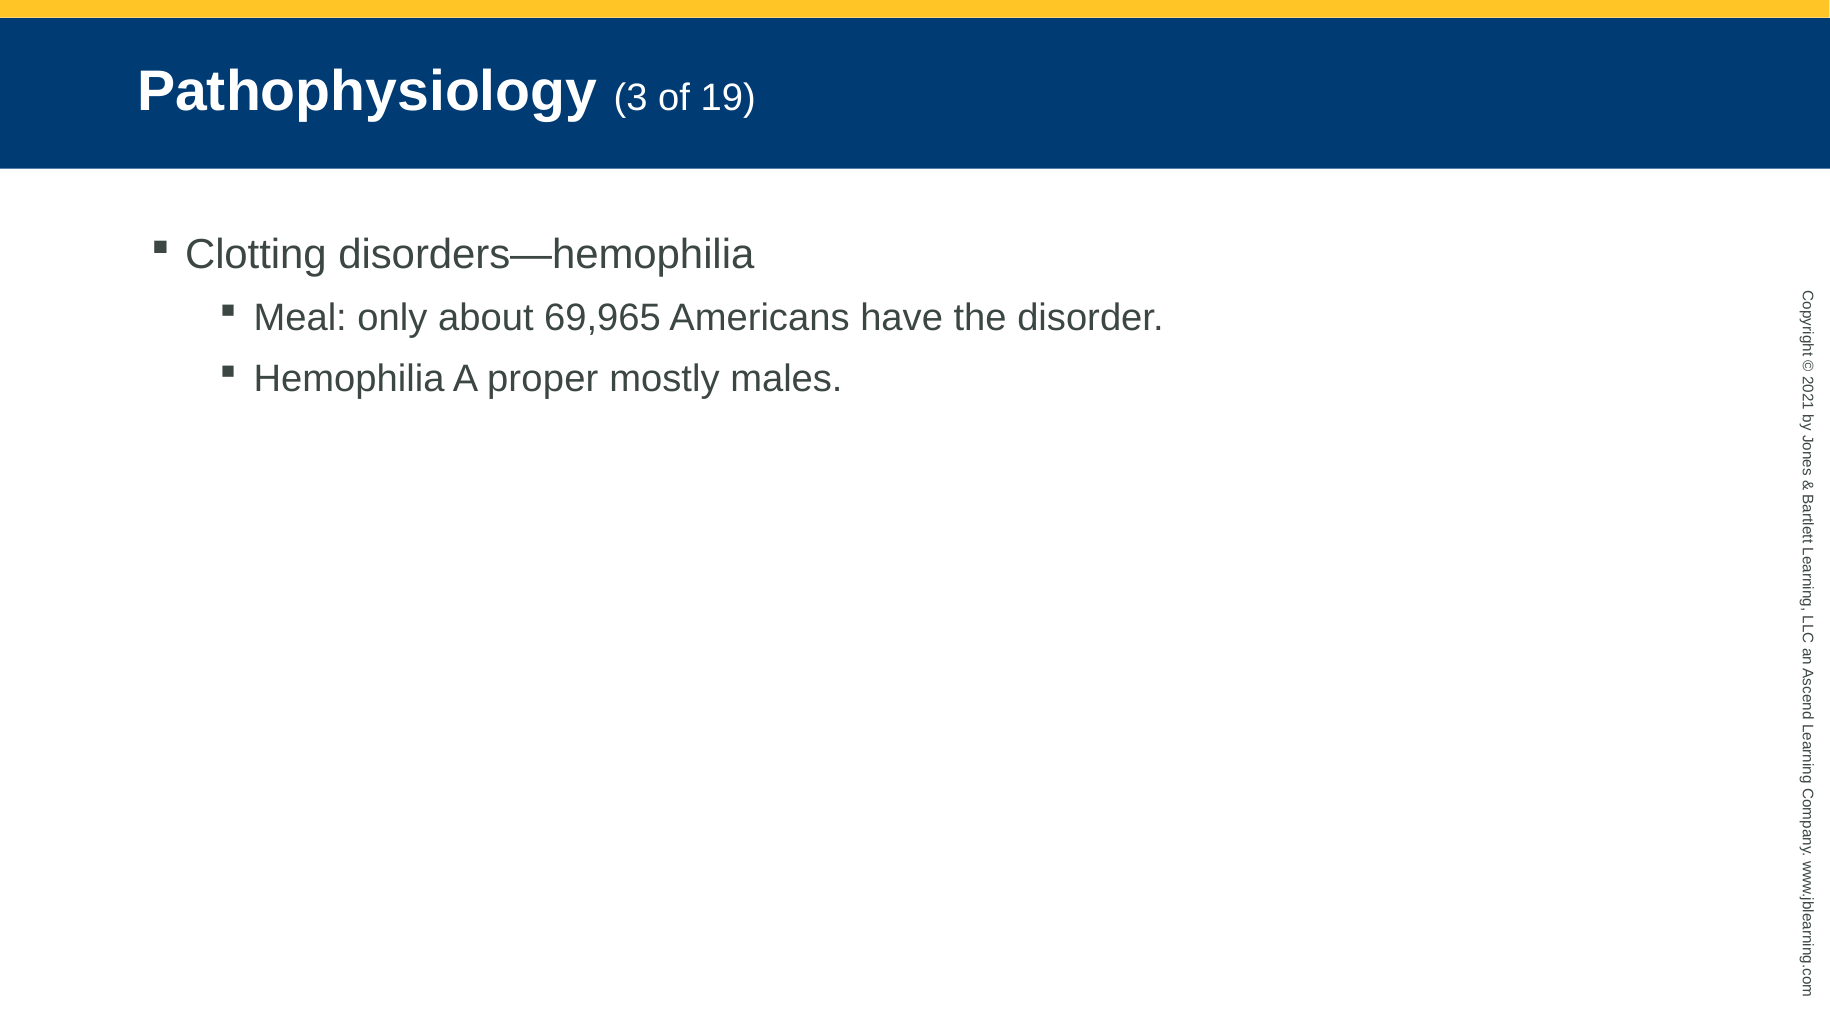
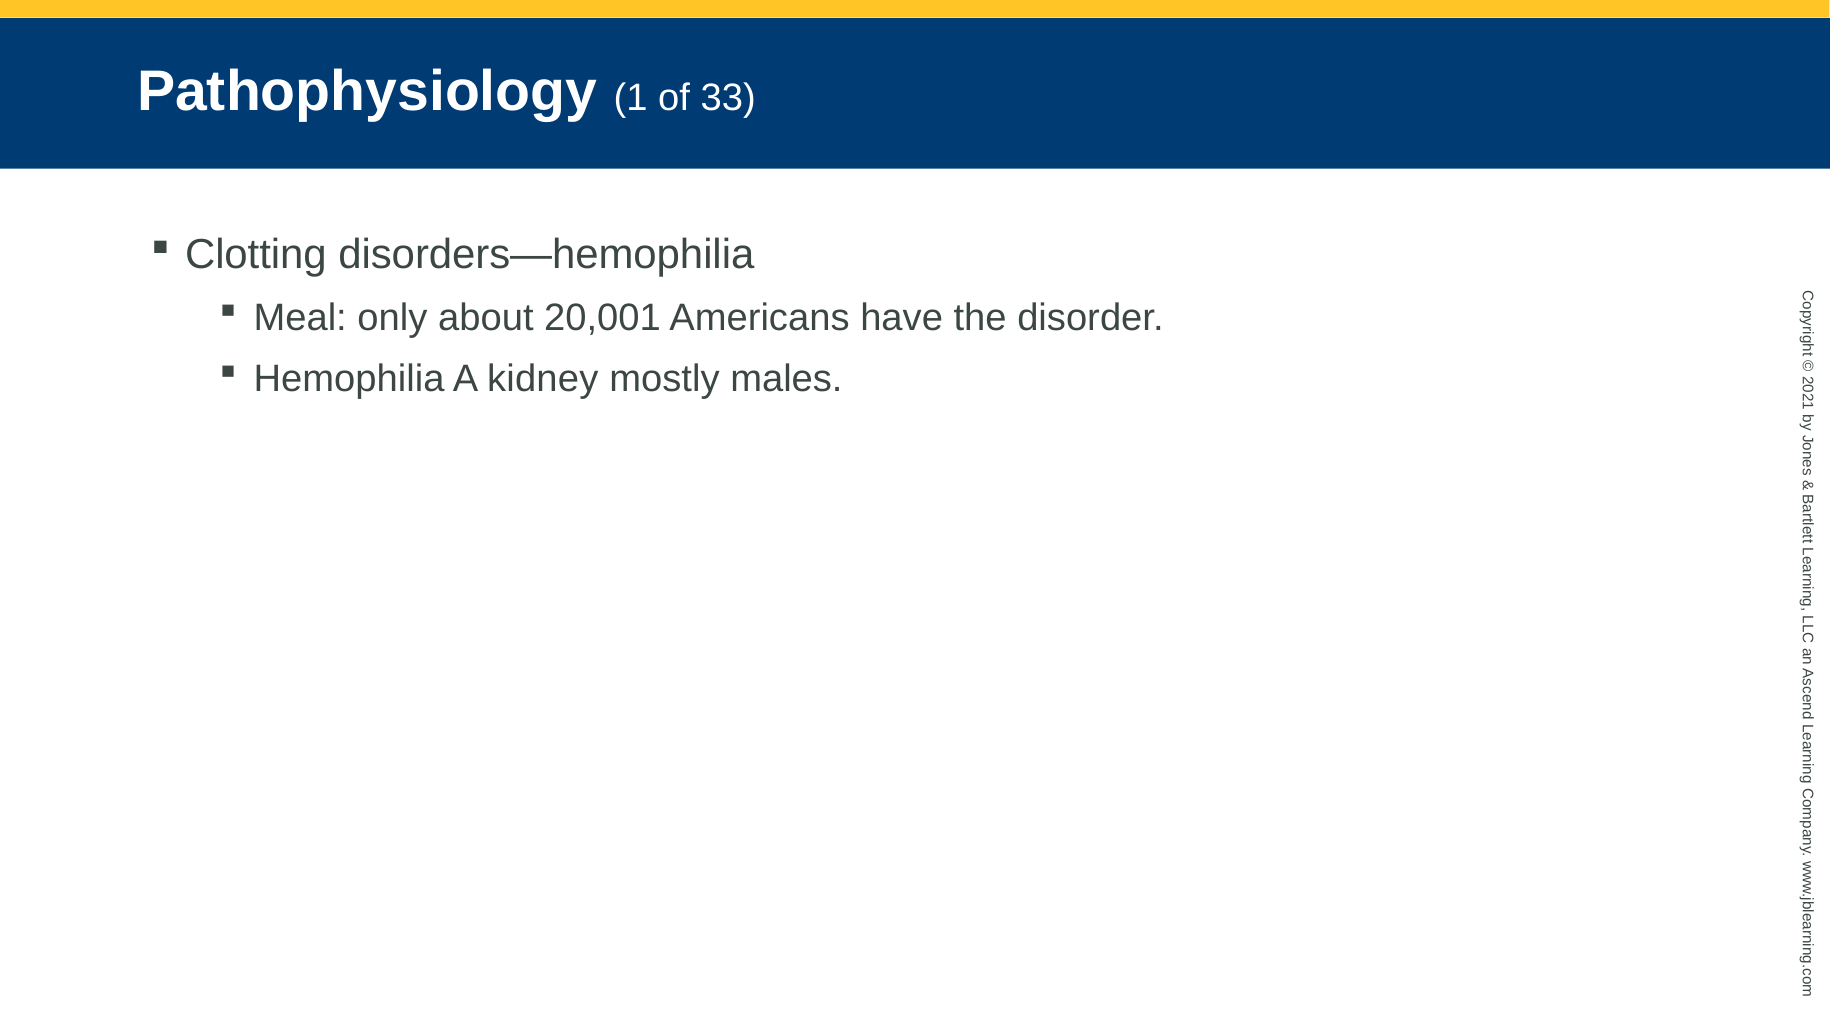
Pathophysiology 3: 3 -> 1
19: 19 -> 33
69,965: 69,965 -> 20,001
proper: proper -> kidney
